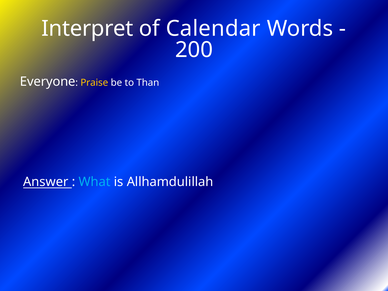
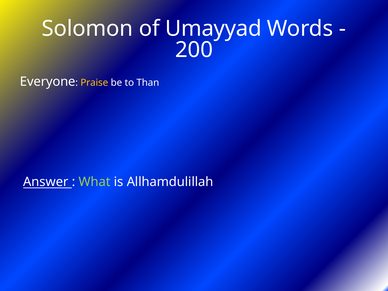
Interpret: Interpret -> Solomon
Calendar: Calendar -> Umayyad
What colour: light blue -> light green
